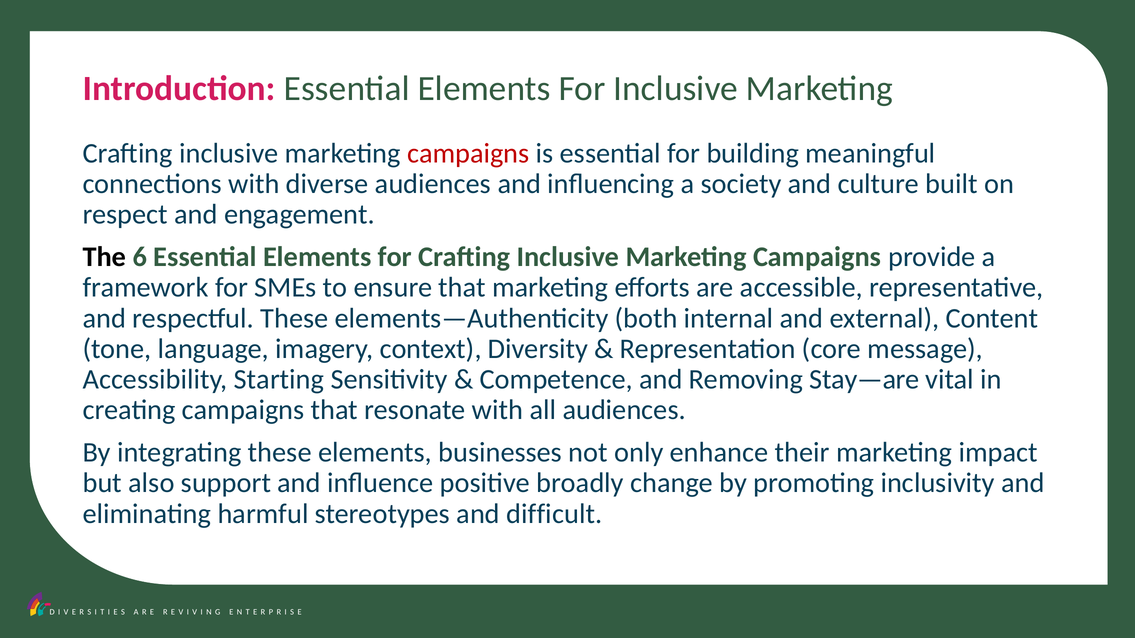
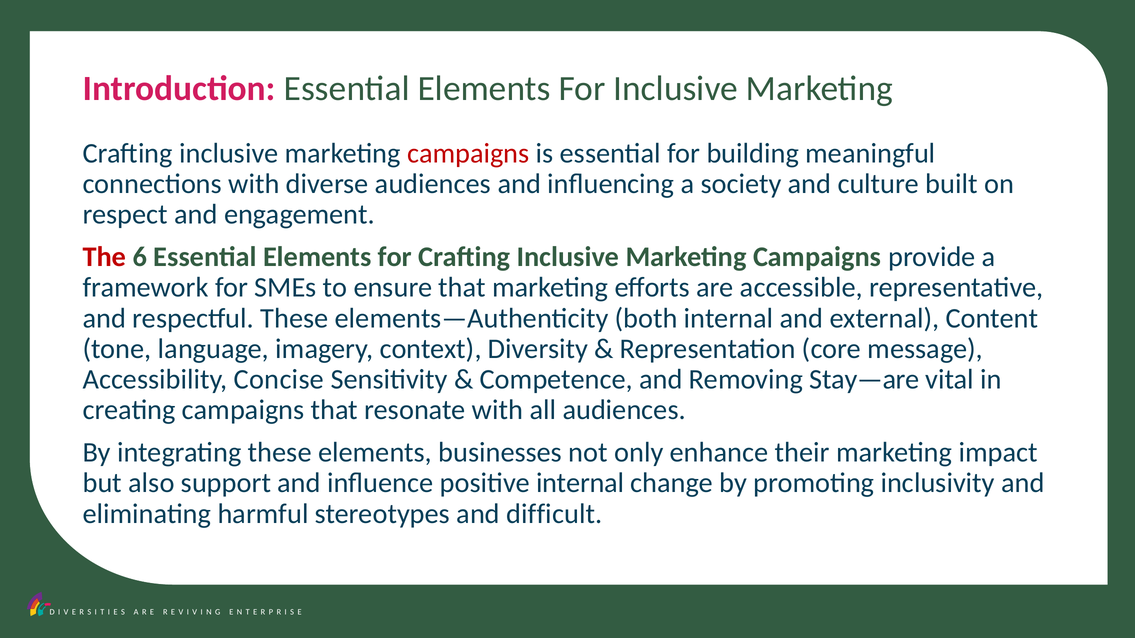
The colour: black -> red
Starting: Starting -> Concise
positive broadly: broadly -> internal
